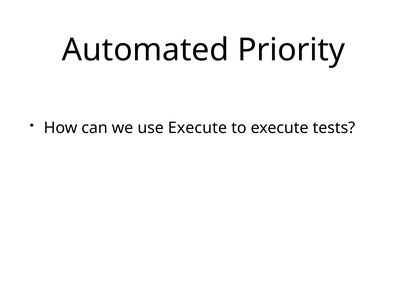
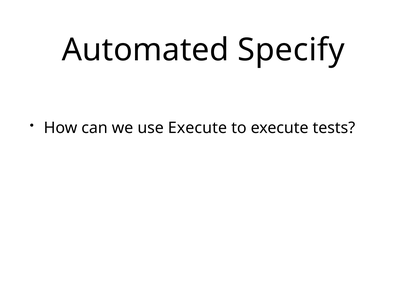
Priority: Priority -> Specify
